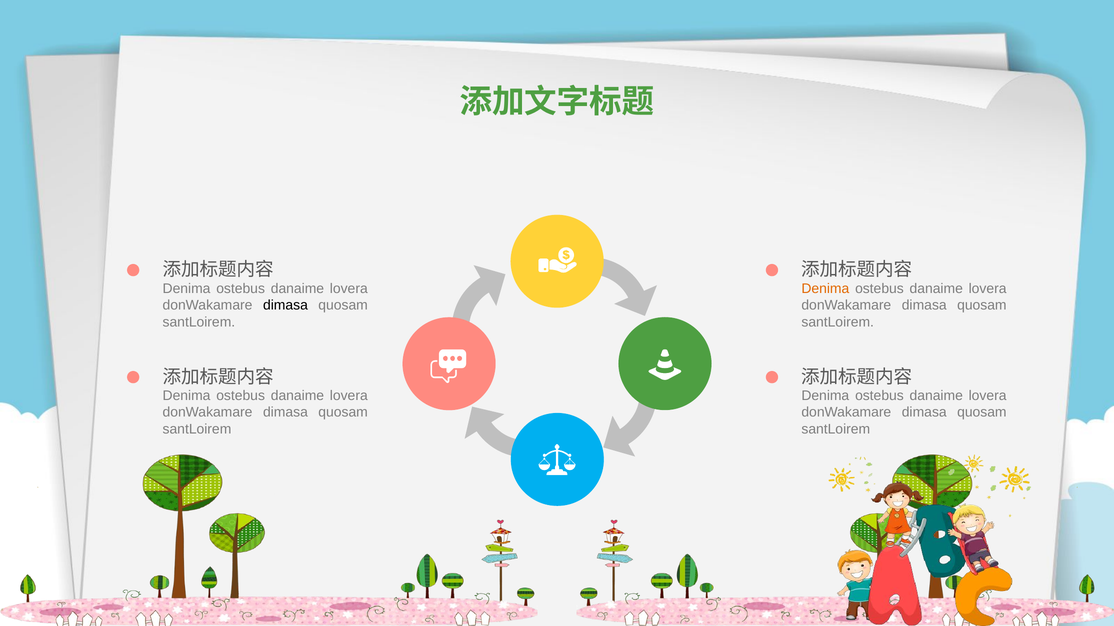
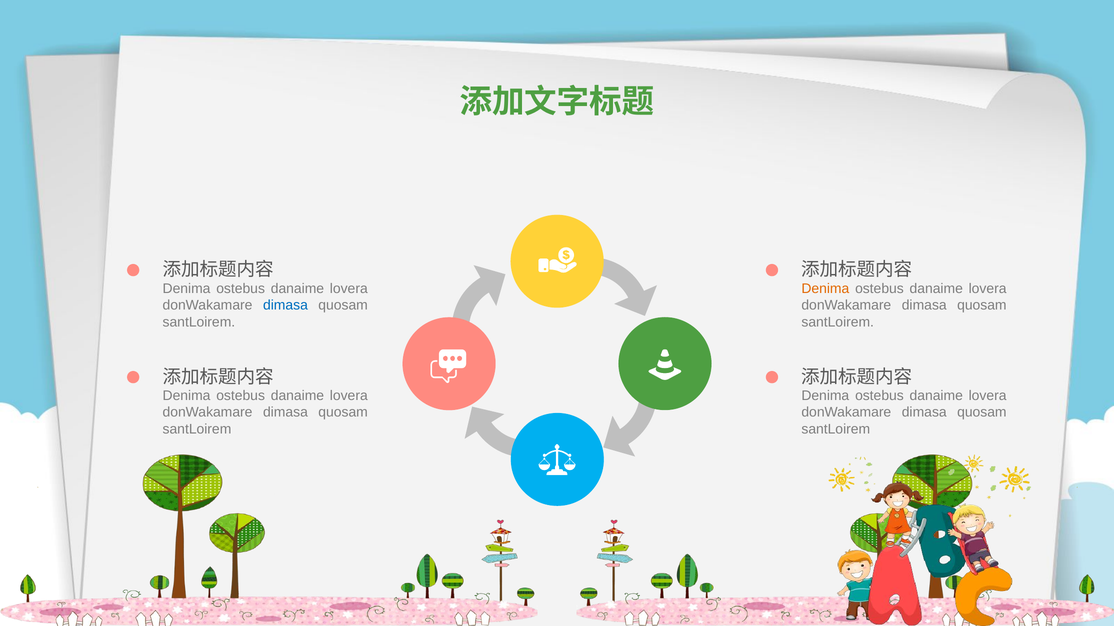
dimasa at (285, 306) colour: black -> blue
